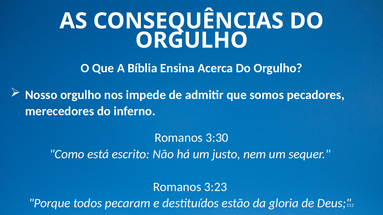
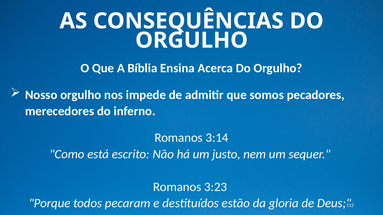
3:30: 3:30 -> 3:14
